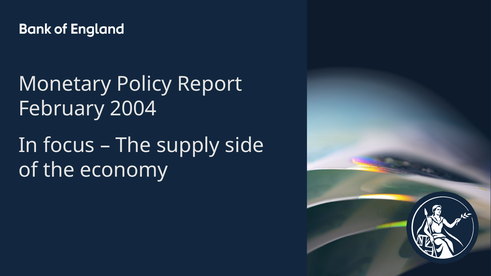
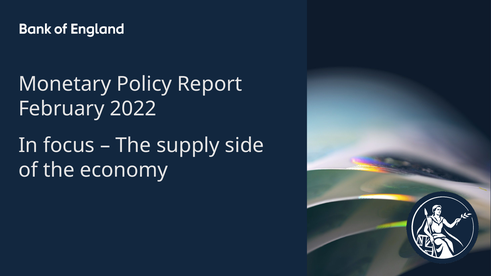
2004: 2004 -> 2022
